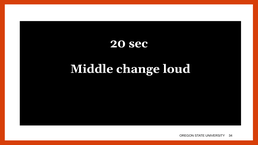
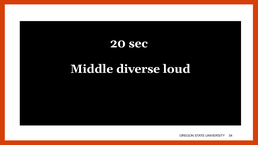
change: change -> diverse
